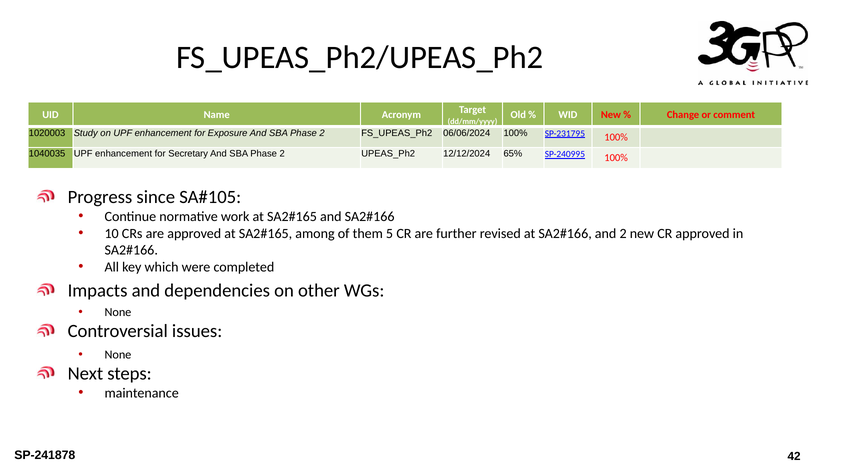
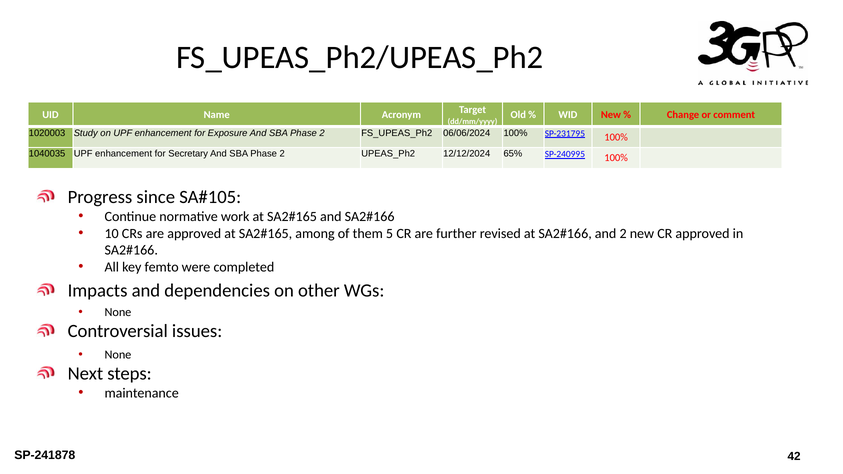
which: which -> femto
